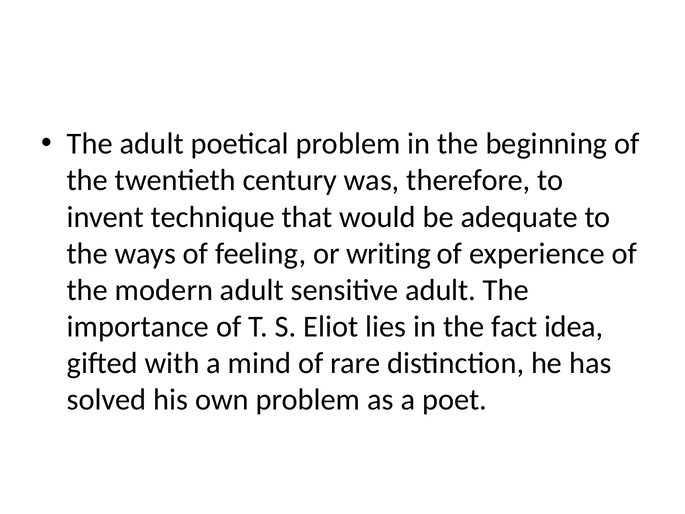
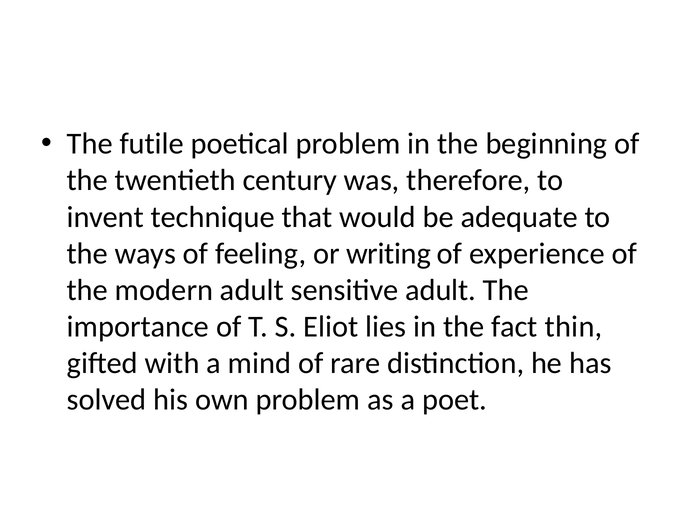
The adult: adult -> futile
idea: idea -> thin
